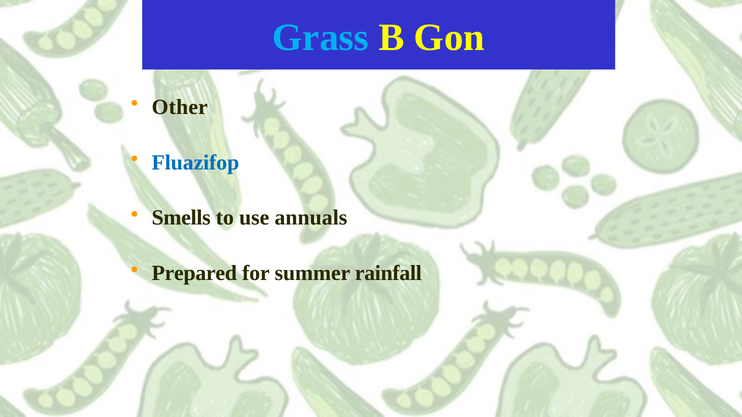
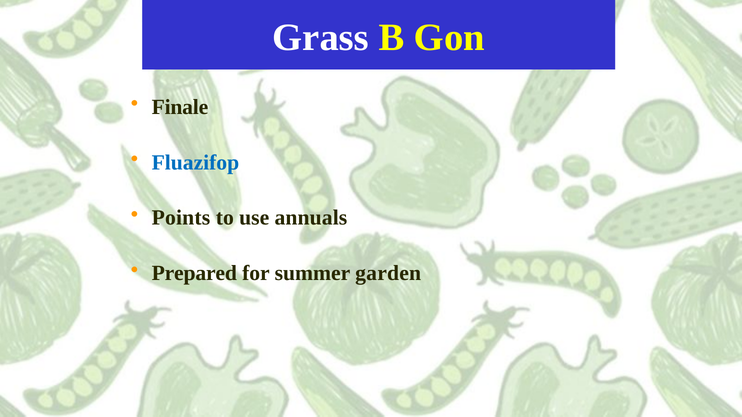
Grass colour: light blue -> white
Other: Other -> Finale
Smells: Smells -> Points
rainfall: rainfall -> garden
